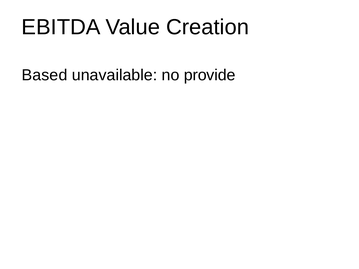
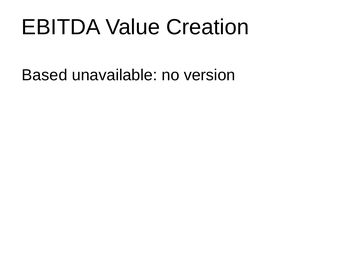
provide: provide -> version
